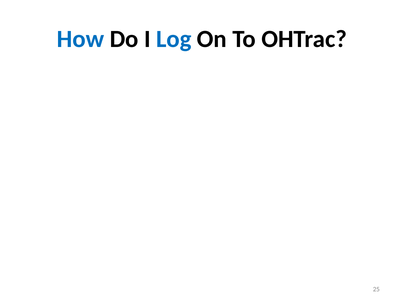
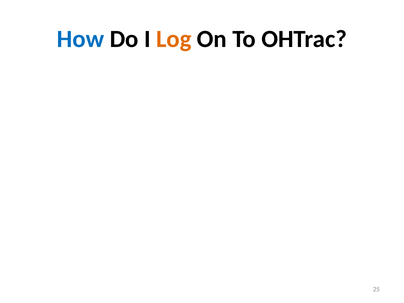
Log colour: blue -> orange
